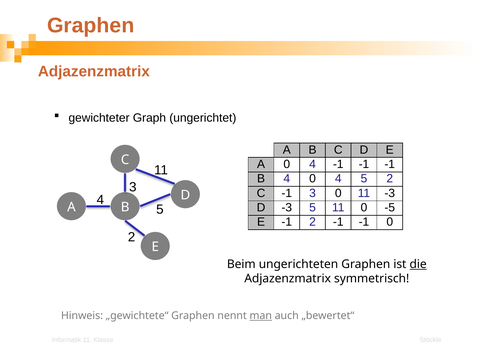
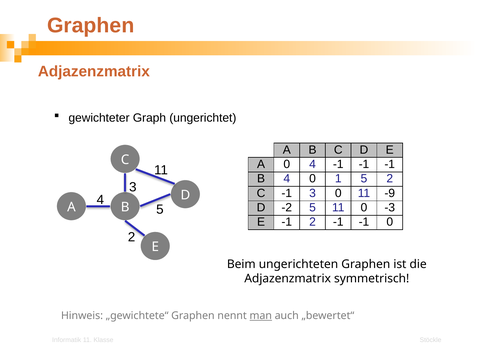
4 0 4: 4 -> 1
11 -3: -3 -> -9
D -3: -3 -> -2
-5: -5 -> -3
die underline: present -> none
